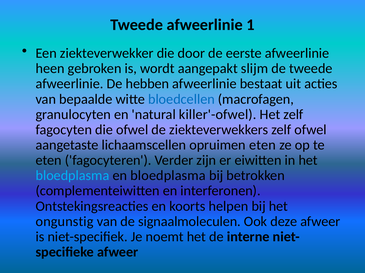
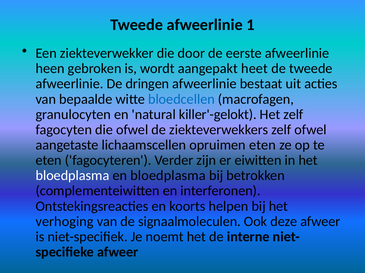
slijm: slijm -> heet
hebben: hebben -> dringen
killer'-ofwel: killer'-ofwel -> killer'-gelokt
bloedplasma at (72, 176) colour: light blue -> white
ongunstig: ongunstig -> verhoging
